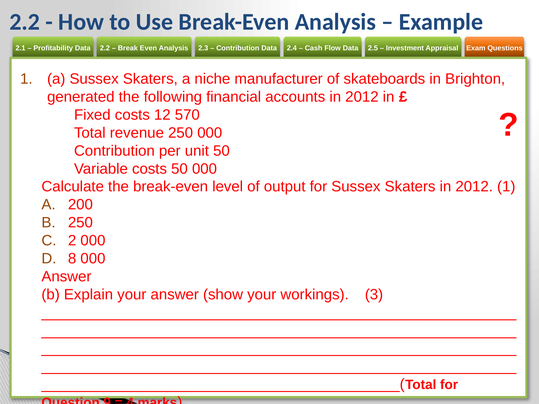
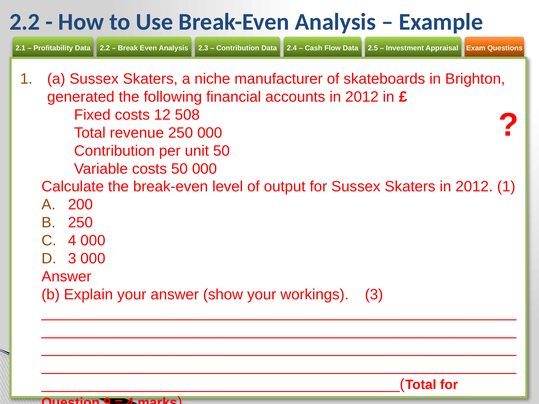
570: 570 -> 508
2 at (72, 241): 2 -> 4
8 at (72, 259): 8 -> 3
